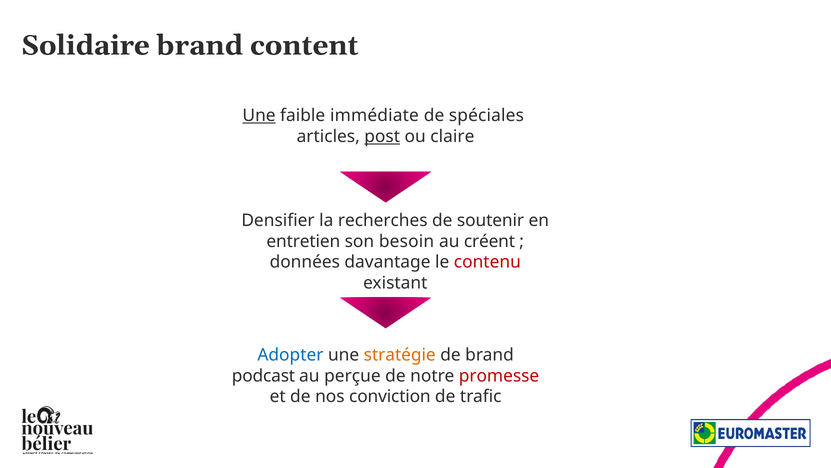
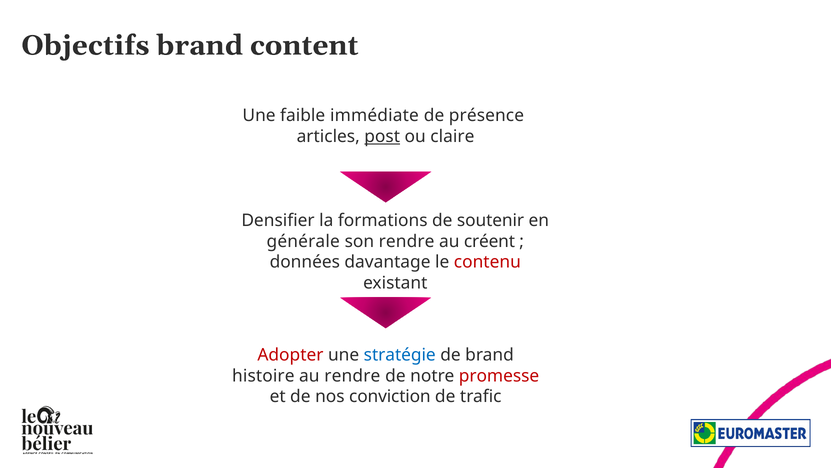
Solidaire: Solidaire -> Objectifs
Une at (259, 115) underline: present -> none
spéciales: spéciales -> présence
recherches: recherches -> formations
entretien: entretien -> générale
son besoin: besoin -> rendre
Adopter colour: blue -> red
stratégie colour: orange -> blue
podcast: podcast -> histoire
au perçue: perçue -> rendre
